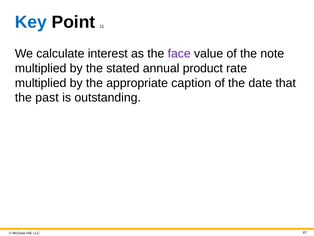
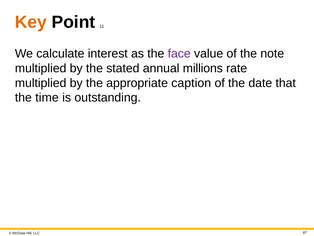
Key colour: blue -> orange
product: product -> millions
past: past -> time
